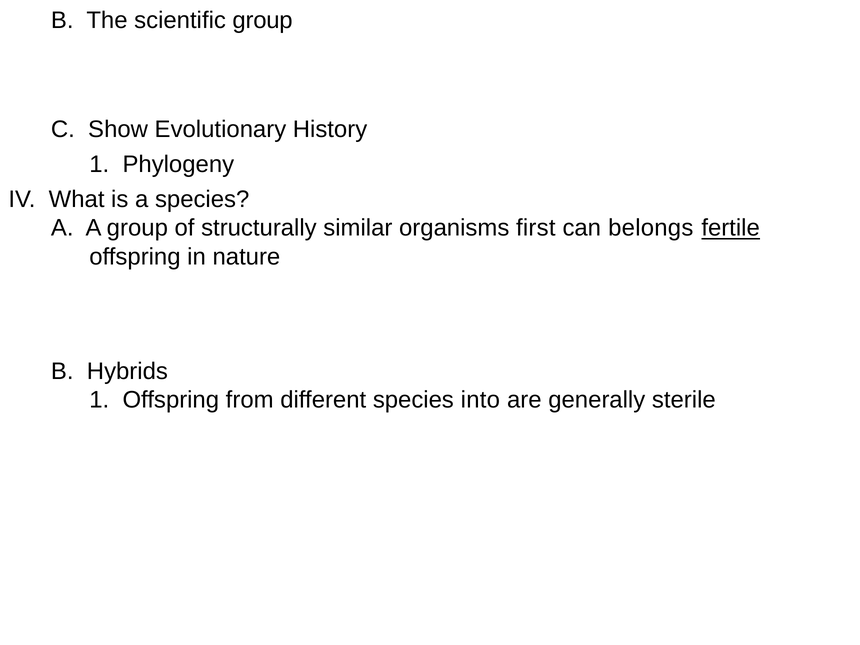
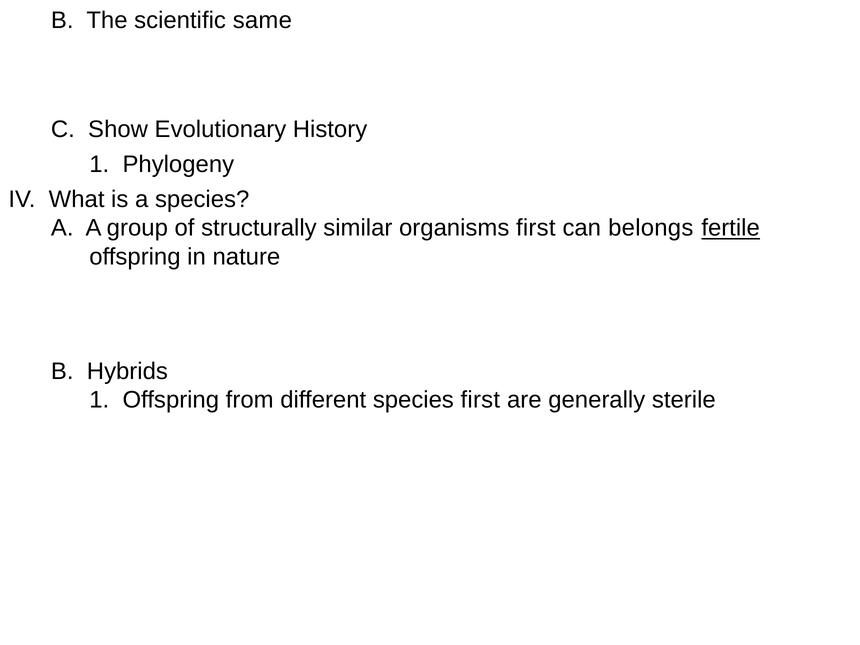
scientific group: group -> same
species into: into -> first
